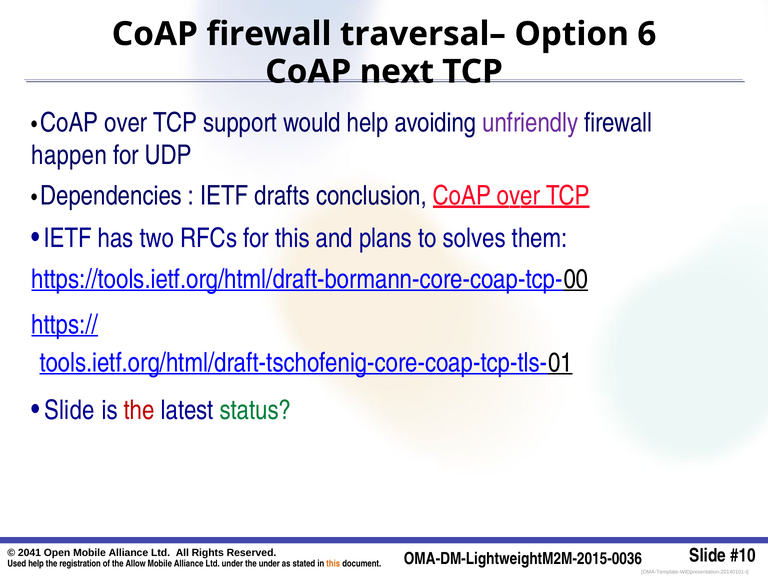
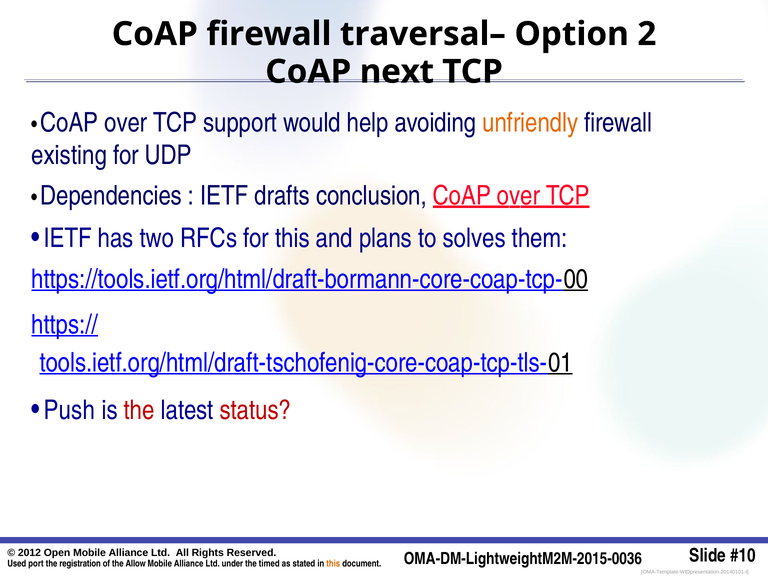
6: 6 -> 2
unfriendly colour: purple -> orange
happen: happen -> existing
Slide at (69, 411): Slide -> Push
status colour: green -> red
2041: 2041 -> 2012
Used help: help -> port
the under: under -> timed
